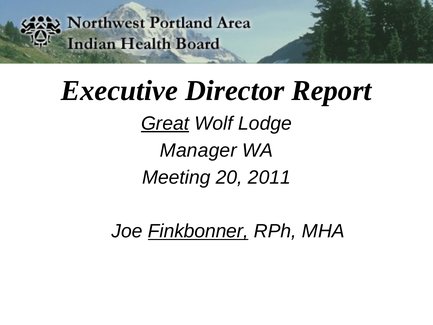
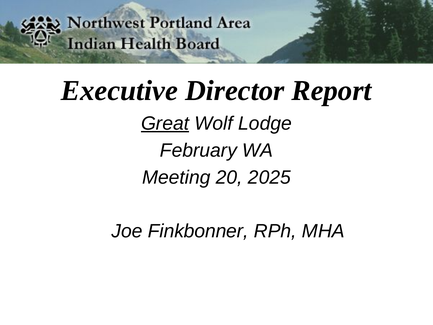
Manager: Manager -> February
2011: 2011 -> 2025
Finkbonner underline: present -> none
